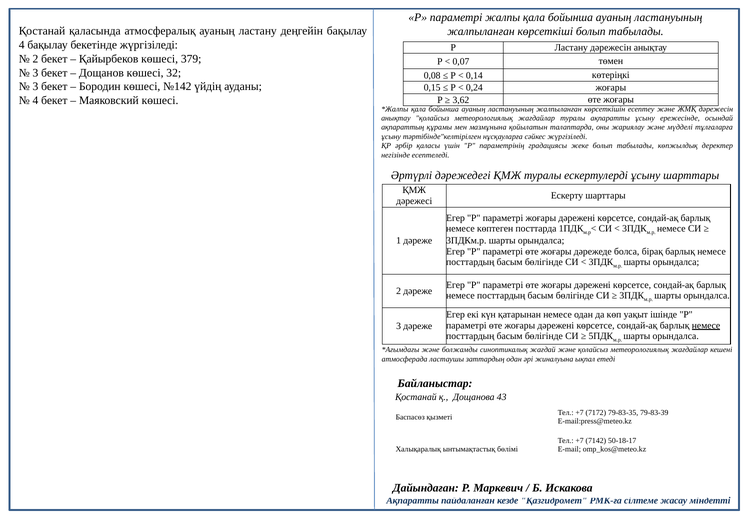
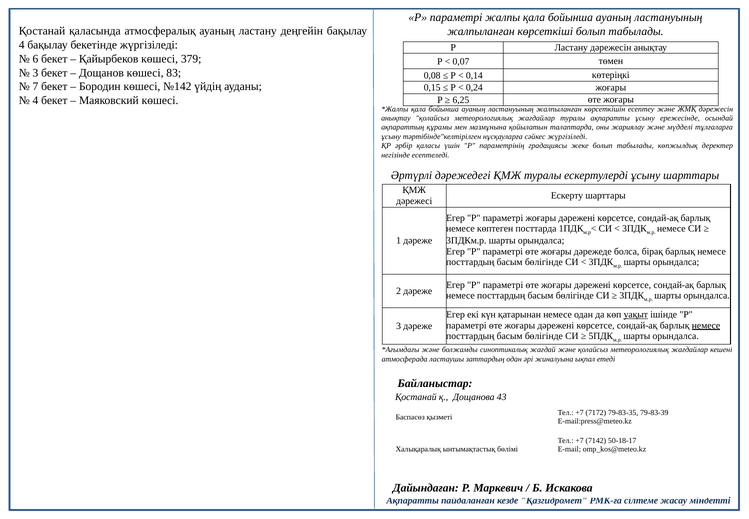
2 at (35, 59): 2 -> 6
32: 32 -> 83
3 at (35, 86): 3 -> 7
3,62: 3,62 -> 6,25
уақыт underline: none -> present
